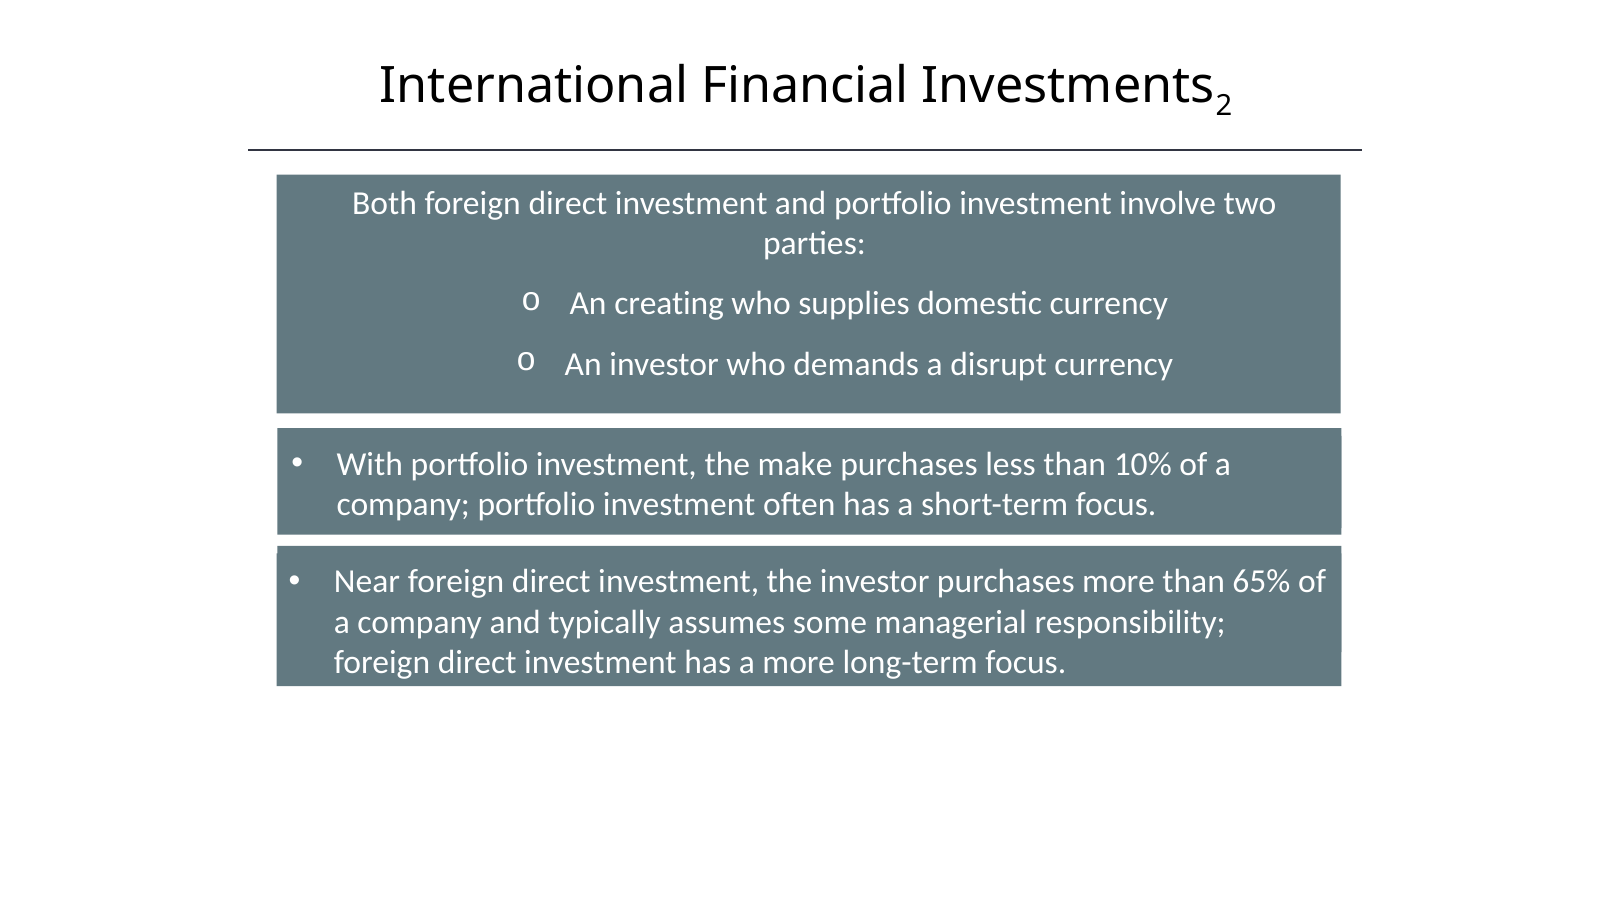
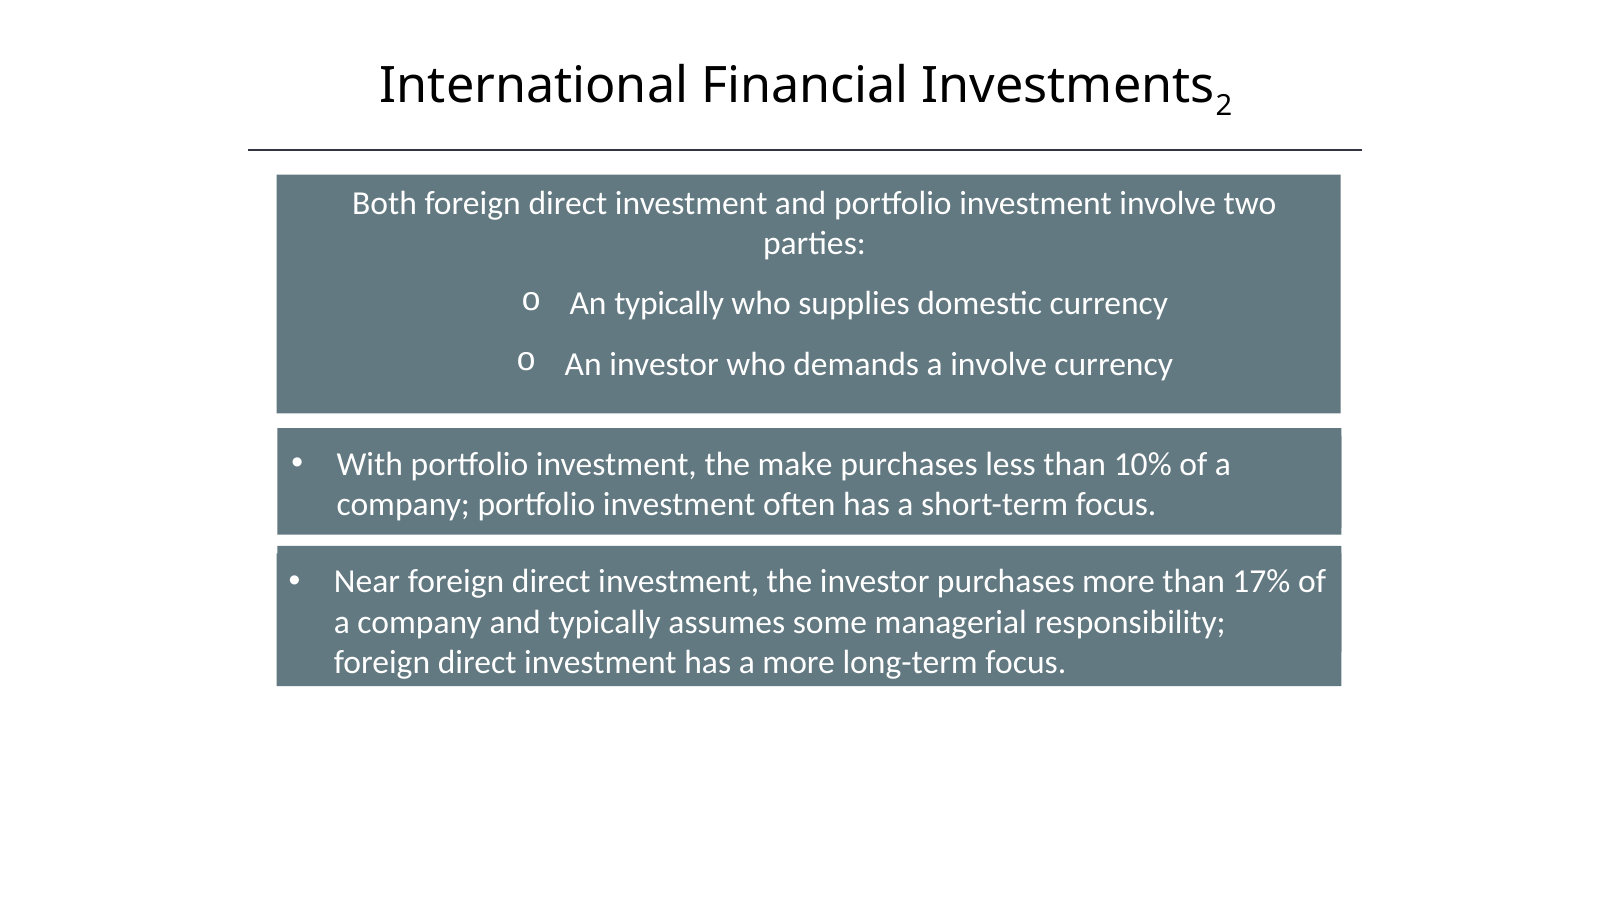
An creating: creating -> typically
a disrupt: disrupt -> involve
65%: 65% -> 17%
